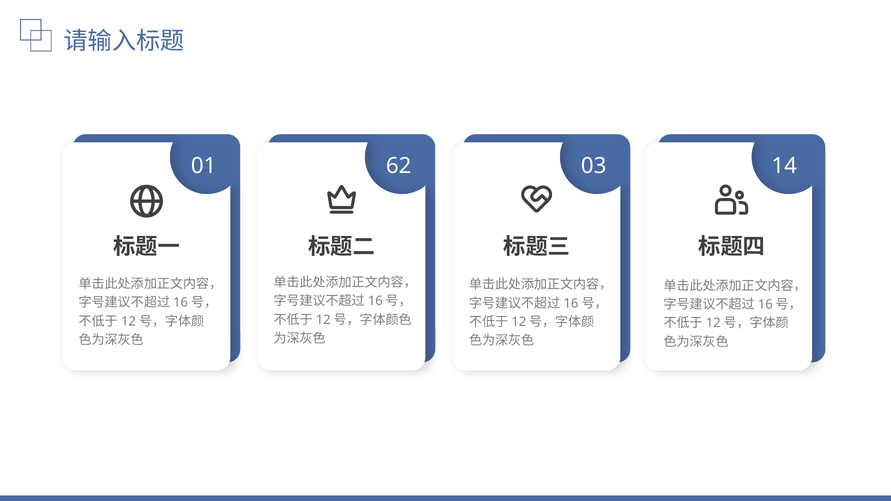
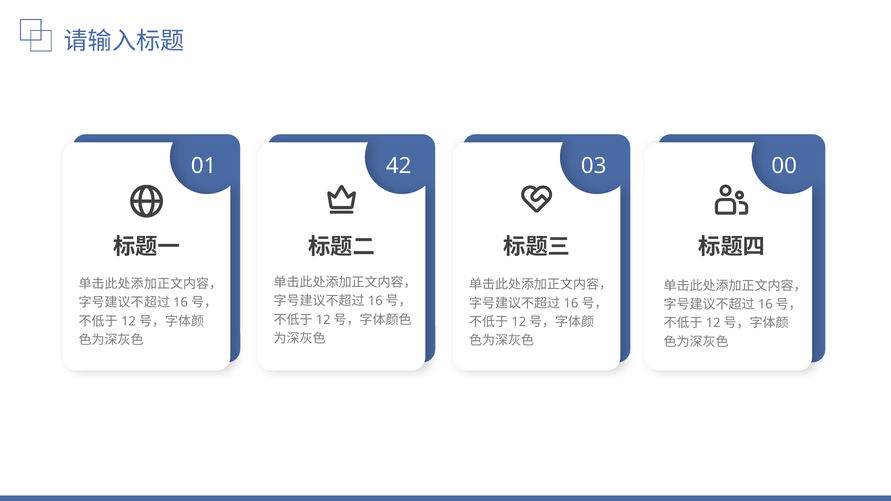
62: 62 -> 42
14: 14 -> 00
